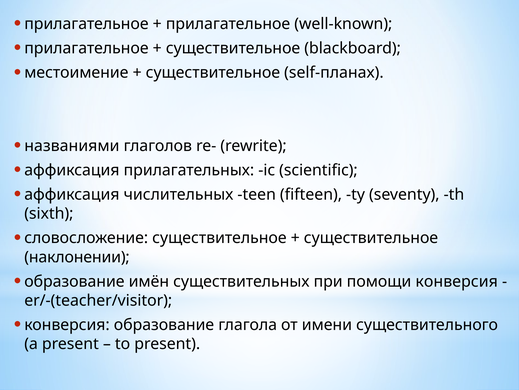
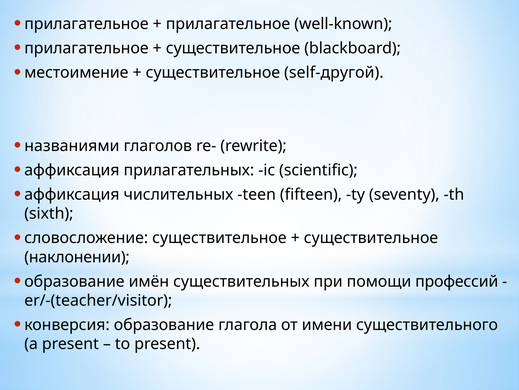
self-планах: self-планах -> self-другой
помощи конверсия: конверсия -> профессий
